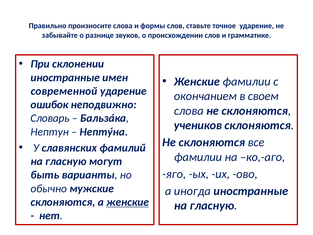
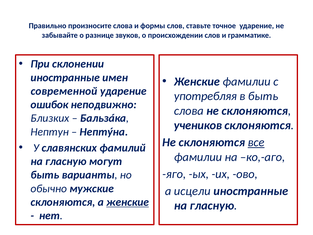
окончанием: окончанием -> употребляя
в своем: своем -> быть
Словарь: Словарь -> Близких
все underline: none -> present
иногда: иногда -> исцели
